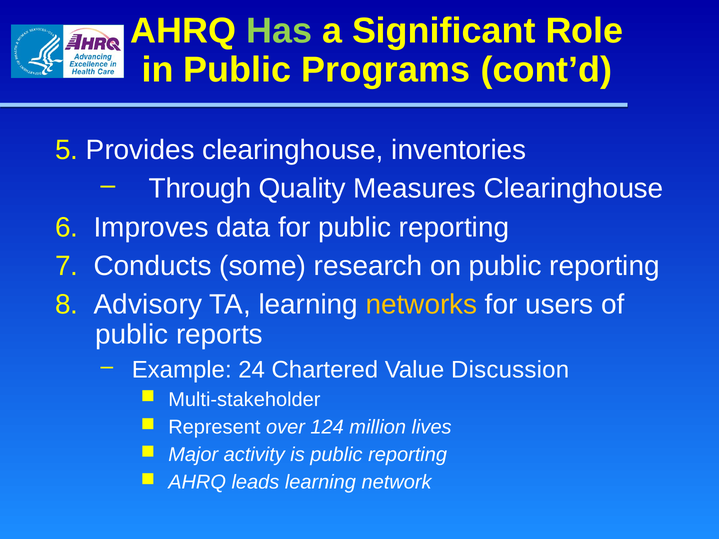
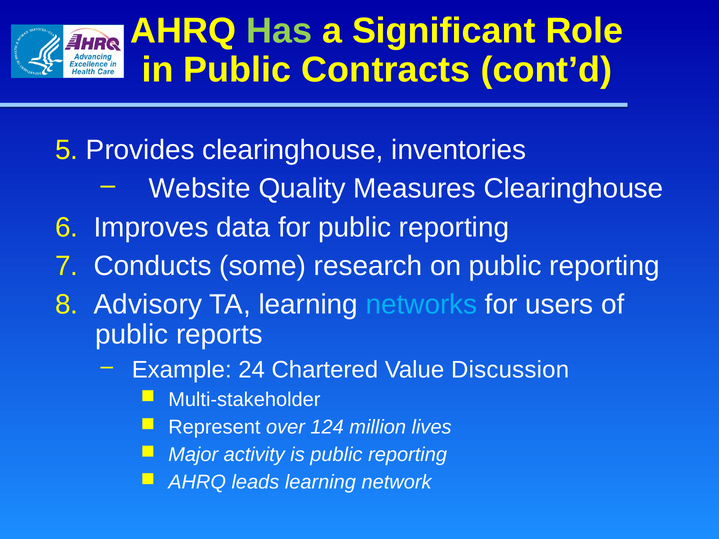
Programs: Programs -> Contracts
Through: Through -> Website
networks colour: yellow -> light blue
